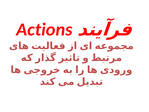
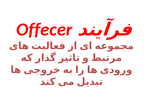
Actions: Actions -> Offecer
